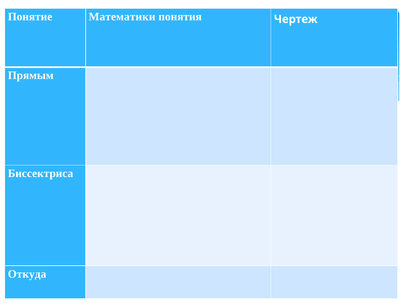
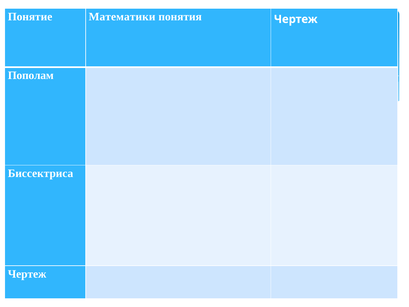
Прямым: Прямым -> Пополам
Откуда at (27, 274): Откуда -> Чертеж
